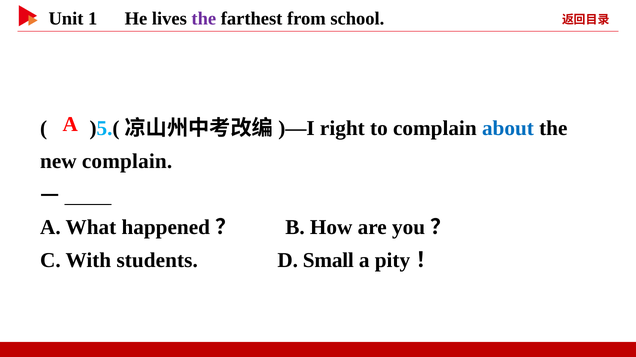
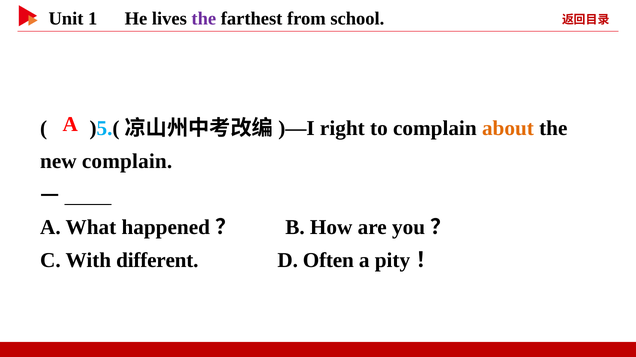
about colour: blue -> orange
students: students -> different
Small: Small -> Often
